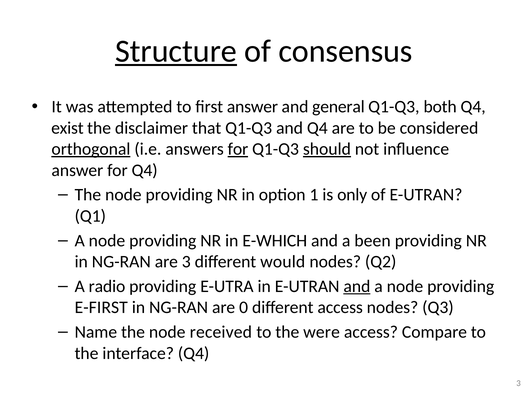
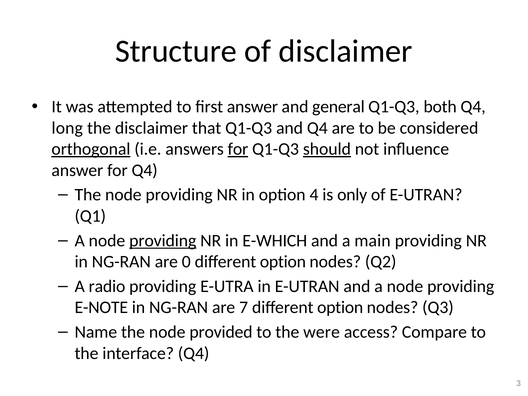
Structure underline: present -> none
of consensus: consensus -> disclaimer
exist: exist -> long
1: 1 -> 4
providing at (163, 241) underline: none -> present
been: been -> main
are 3: 3 -> 0
would at (283, 262): would -> option
and at (357, 286) underline: present -> none
E-FIRST: E-FIRST -> E-NOTE
0: 0 -> 7
access at (340, 307): access -> option
received: received -> provided
